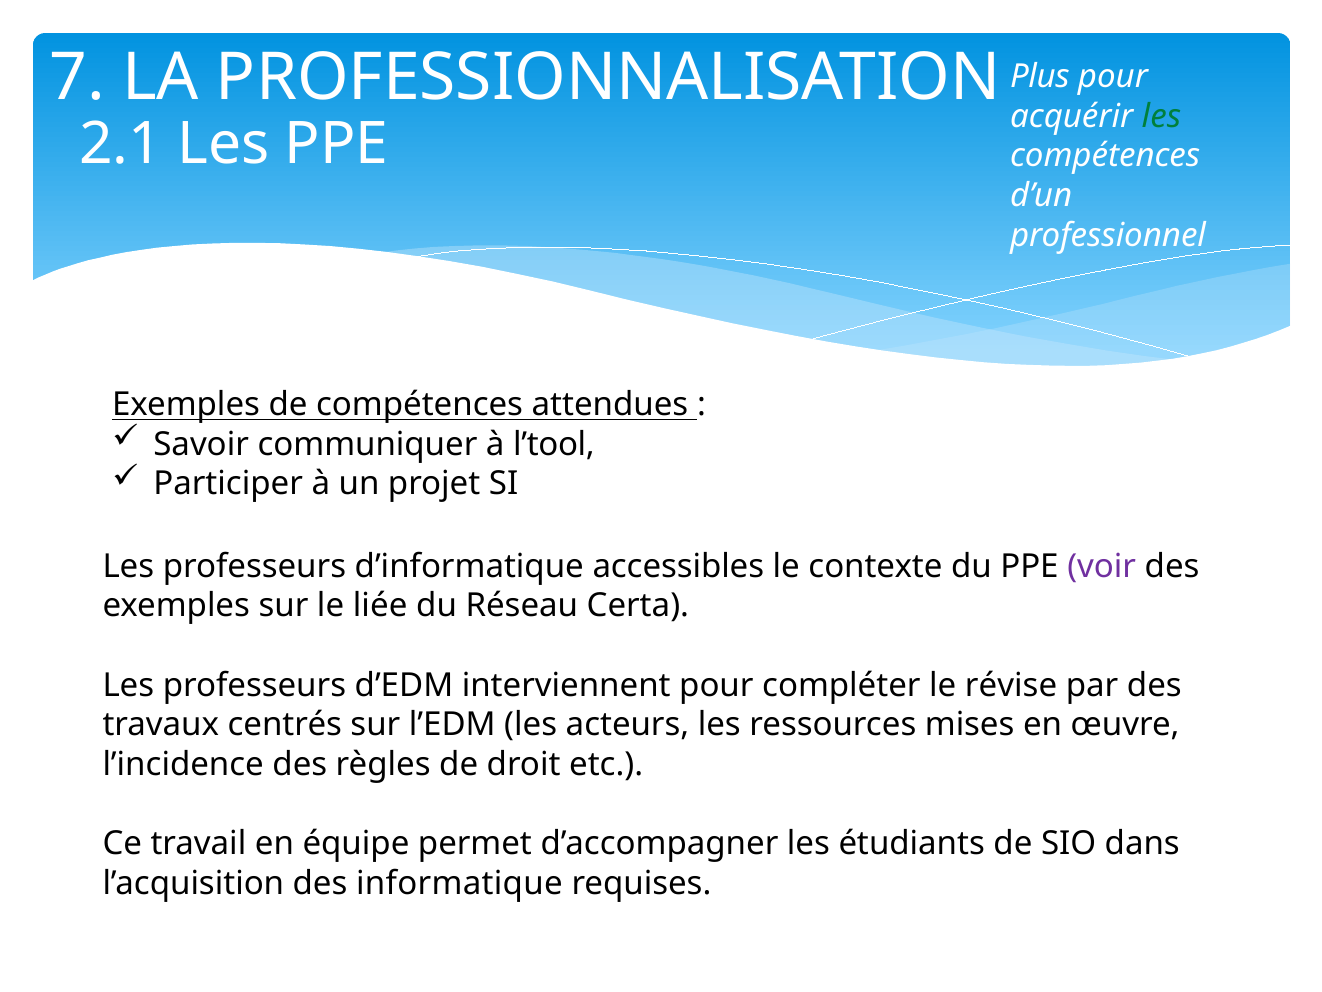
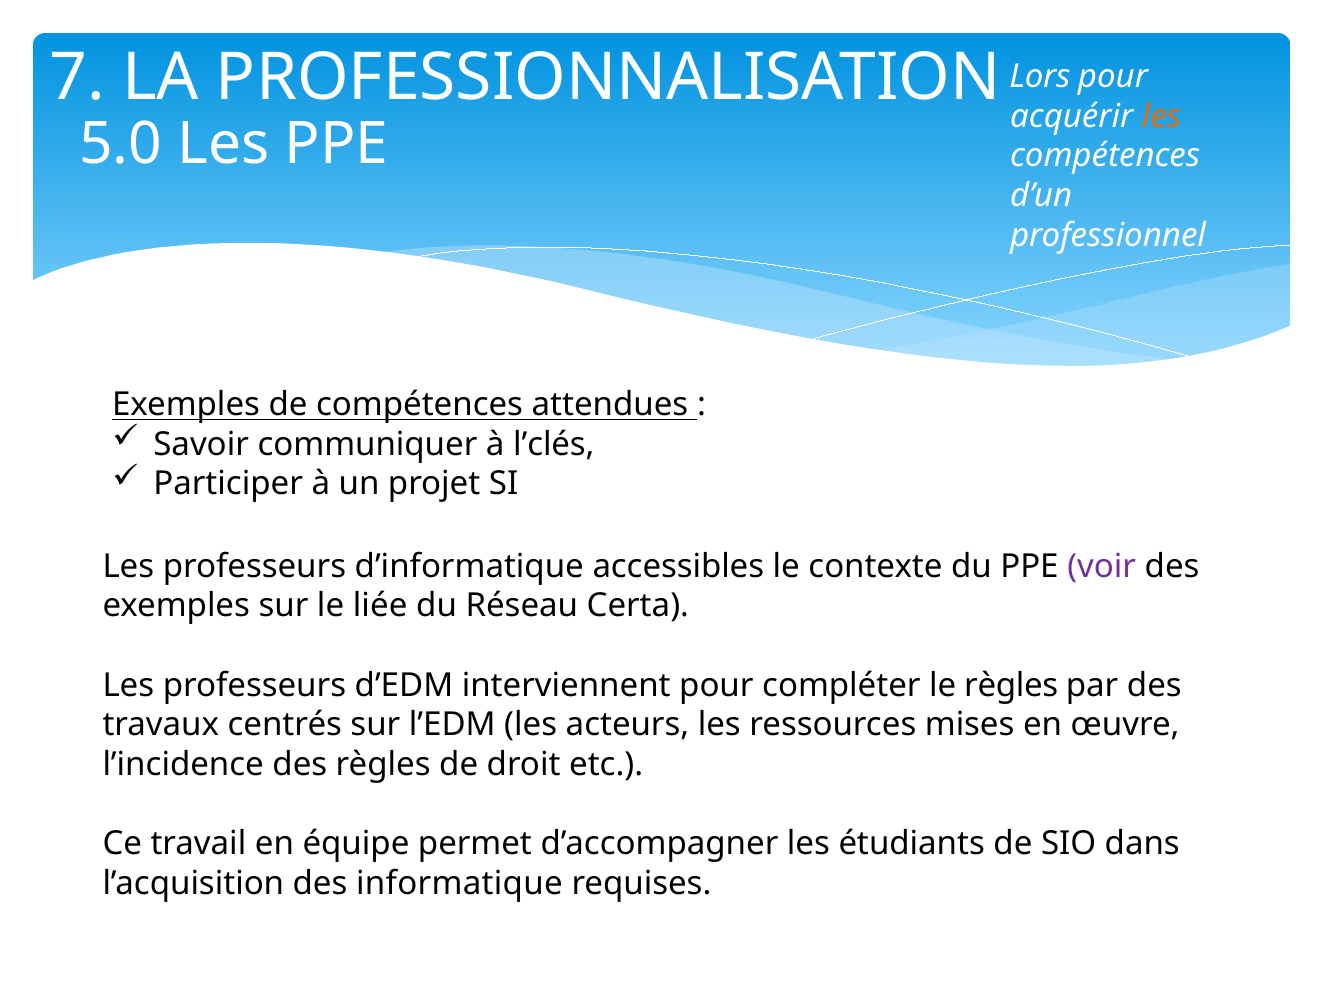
Plus: Plus -> Lors
les at (1161, 116) colour: green -> orange
2.1: 2.1 -> 5.0
l’tool: l’tool -> l’clés
le révise: révise -> règles
